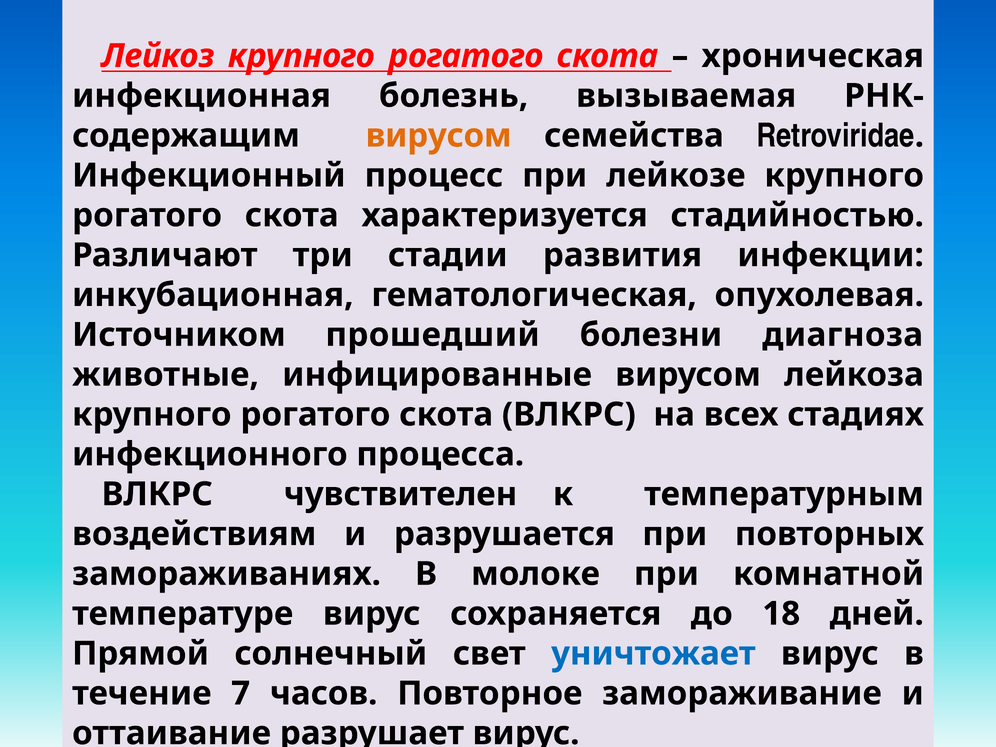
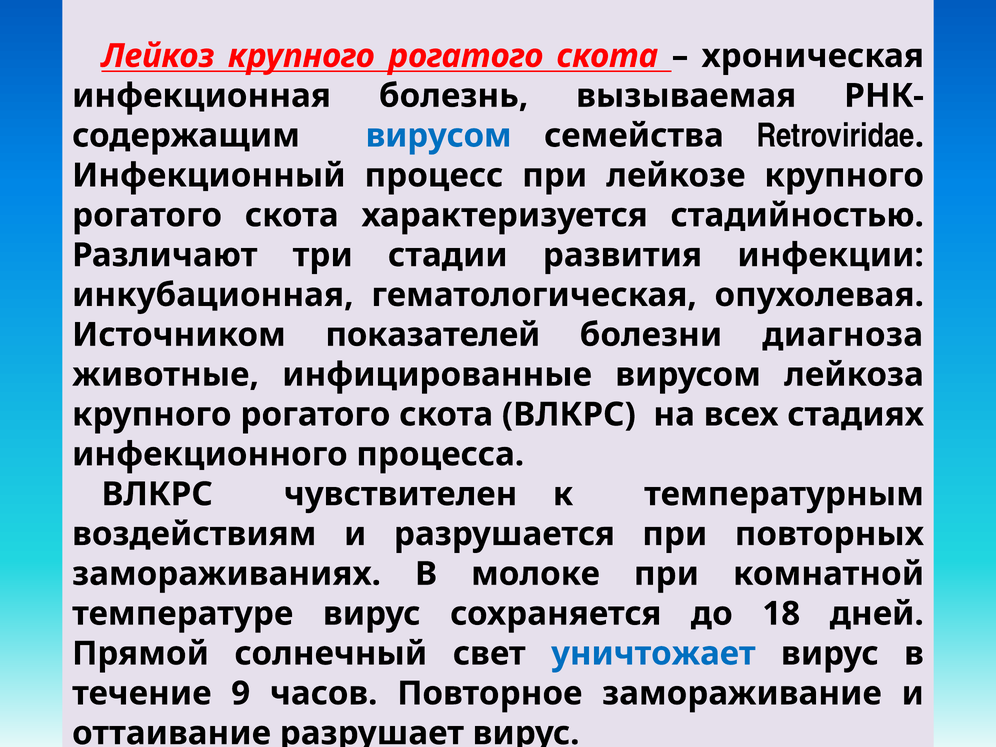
вирусом at (439, 136) colour: orange -> blue
прошедший: прошедший -> показателей
7: 7 -> 9
